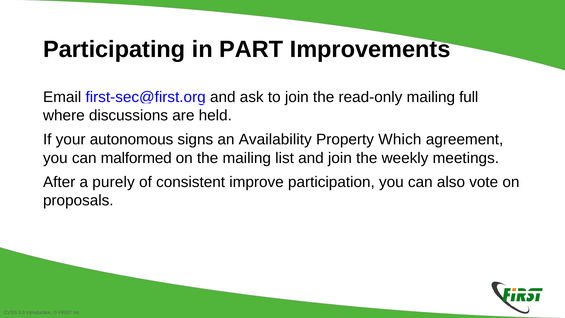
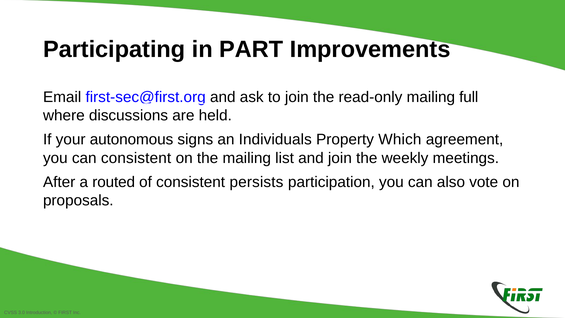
Availability: Availability -> Individuals
can malformed: malformed -> consistent
purely: purely -> routed
improve: improve -> persists
